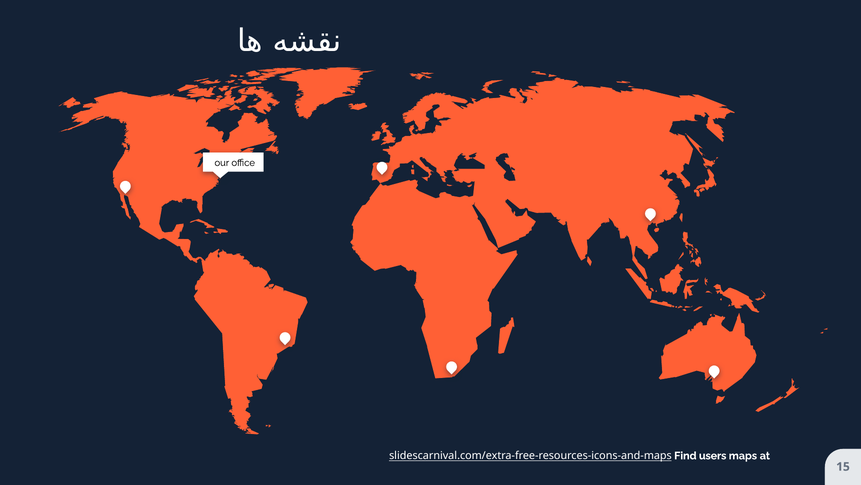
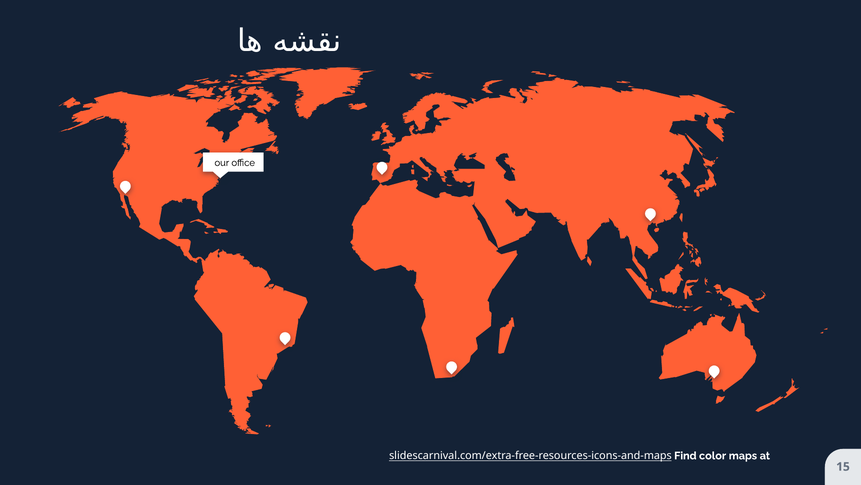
users: users -> color
